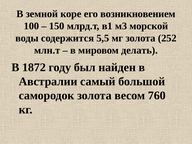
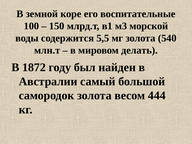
возникновением: возникновением -> воспитательные
252: 252 -> 540
760: 760 -> 444
